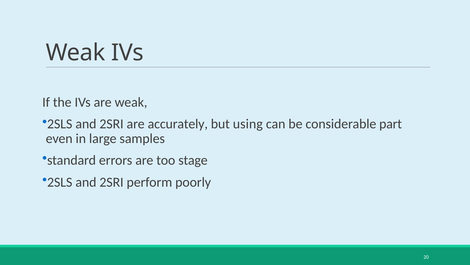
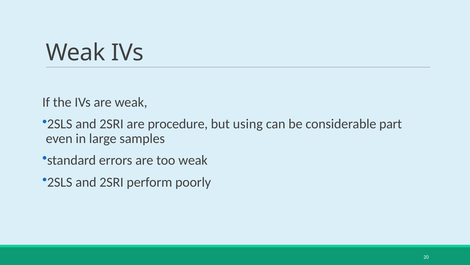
accurately: accurately -> procedure
too stage: stage -> weak
